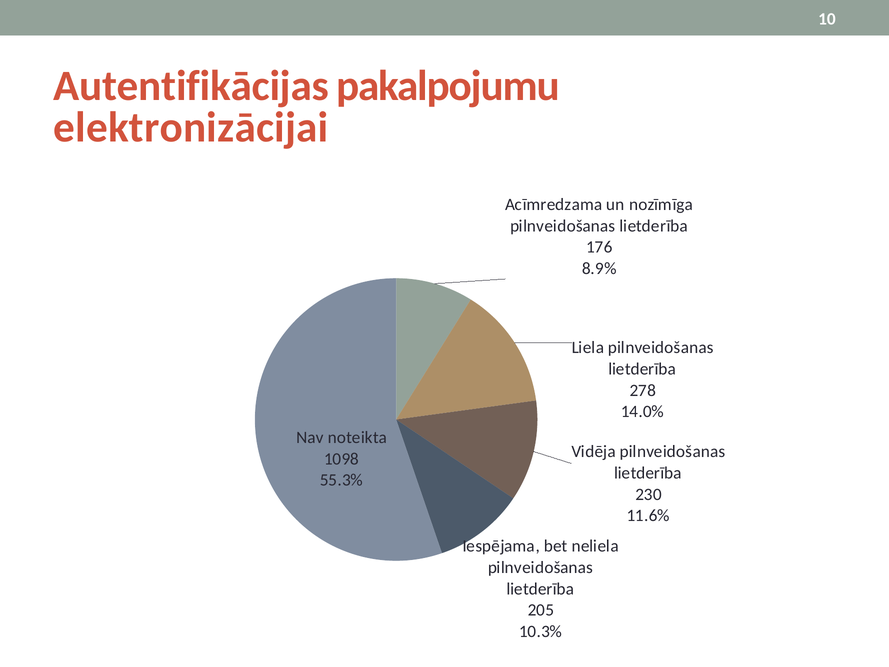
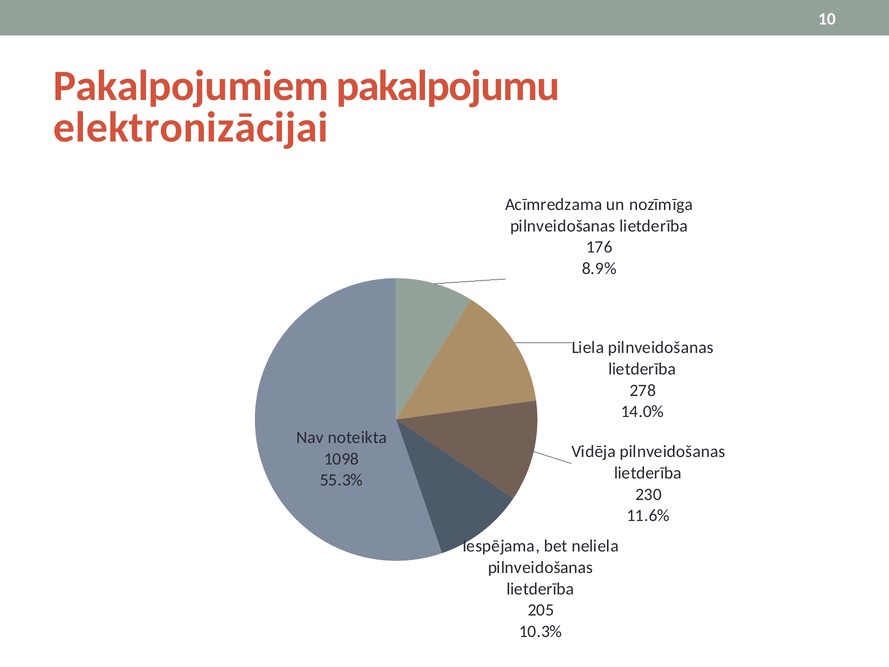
Autentifikācijas: Autentifikācijas -> Pakalpojumiem
